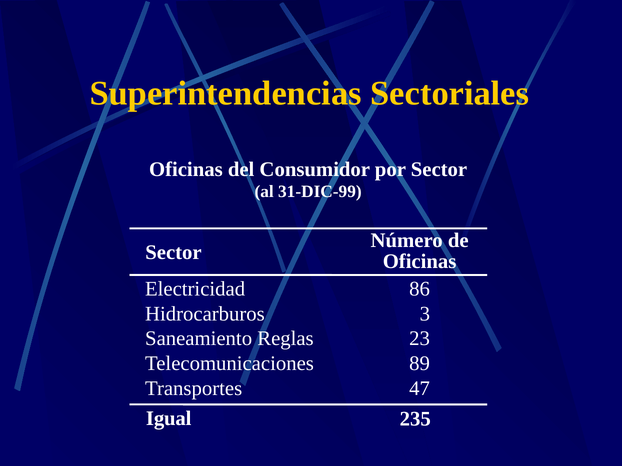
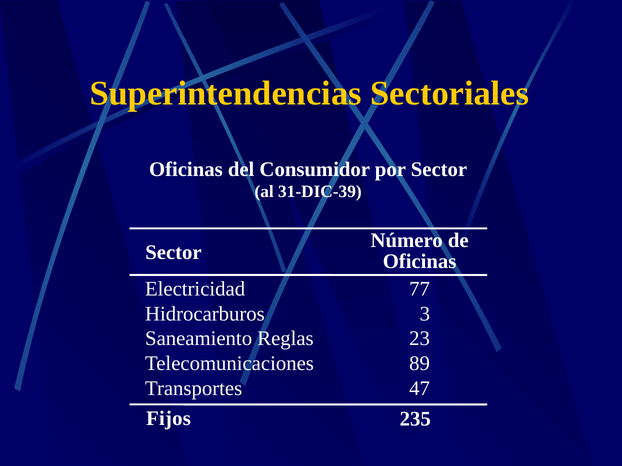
31-DIC-99: 31-DIC-99 -> 31-DIC-39
86: 86 -> 77
Igual: Igual -> Fijos
